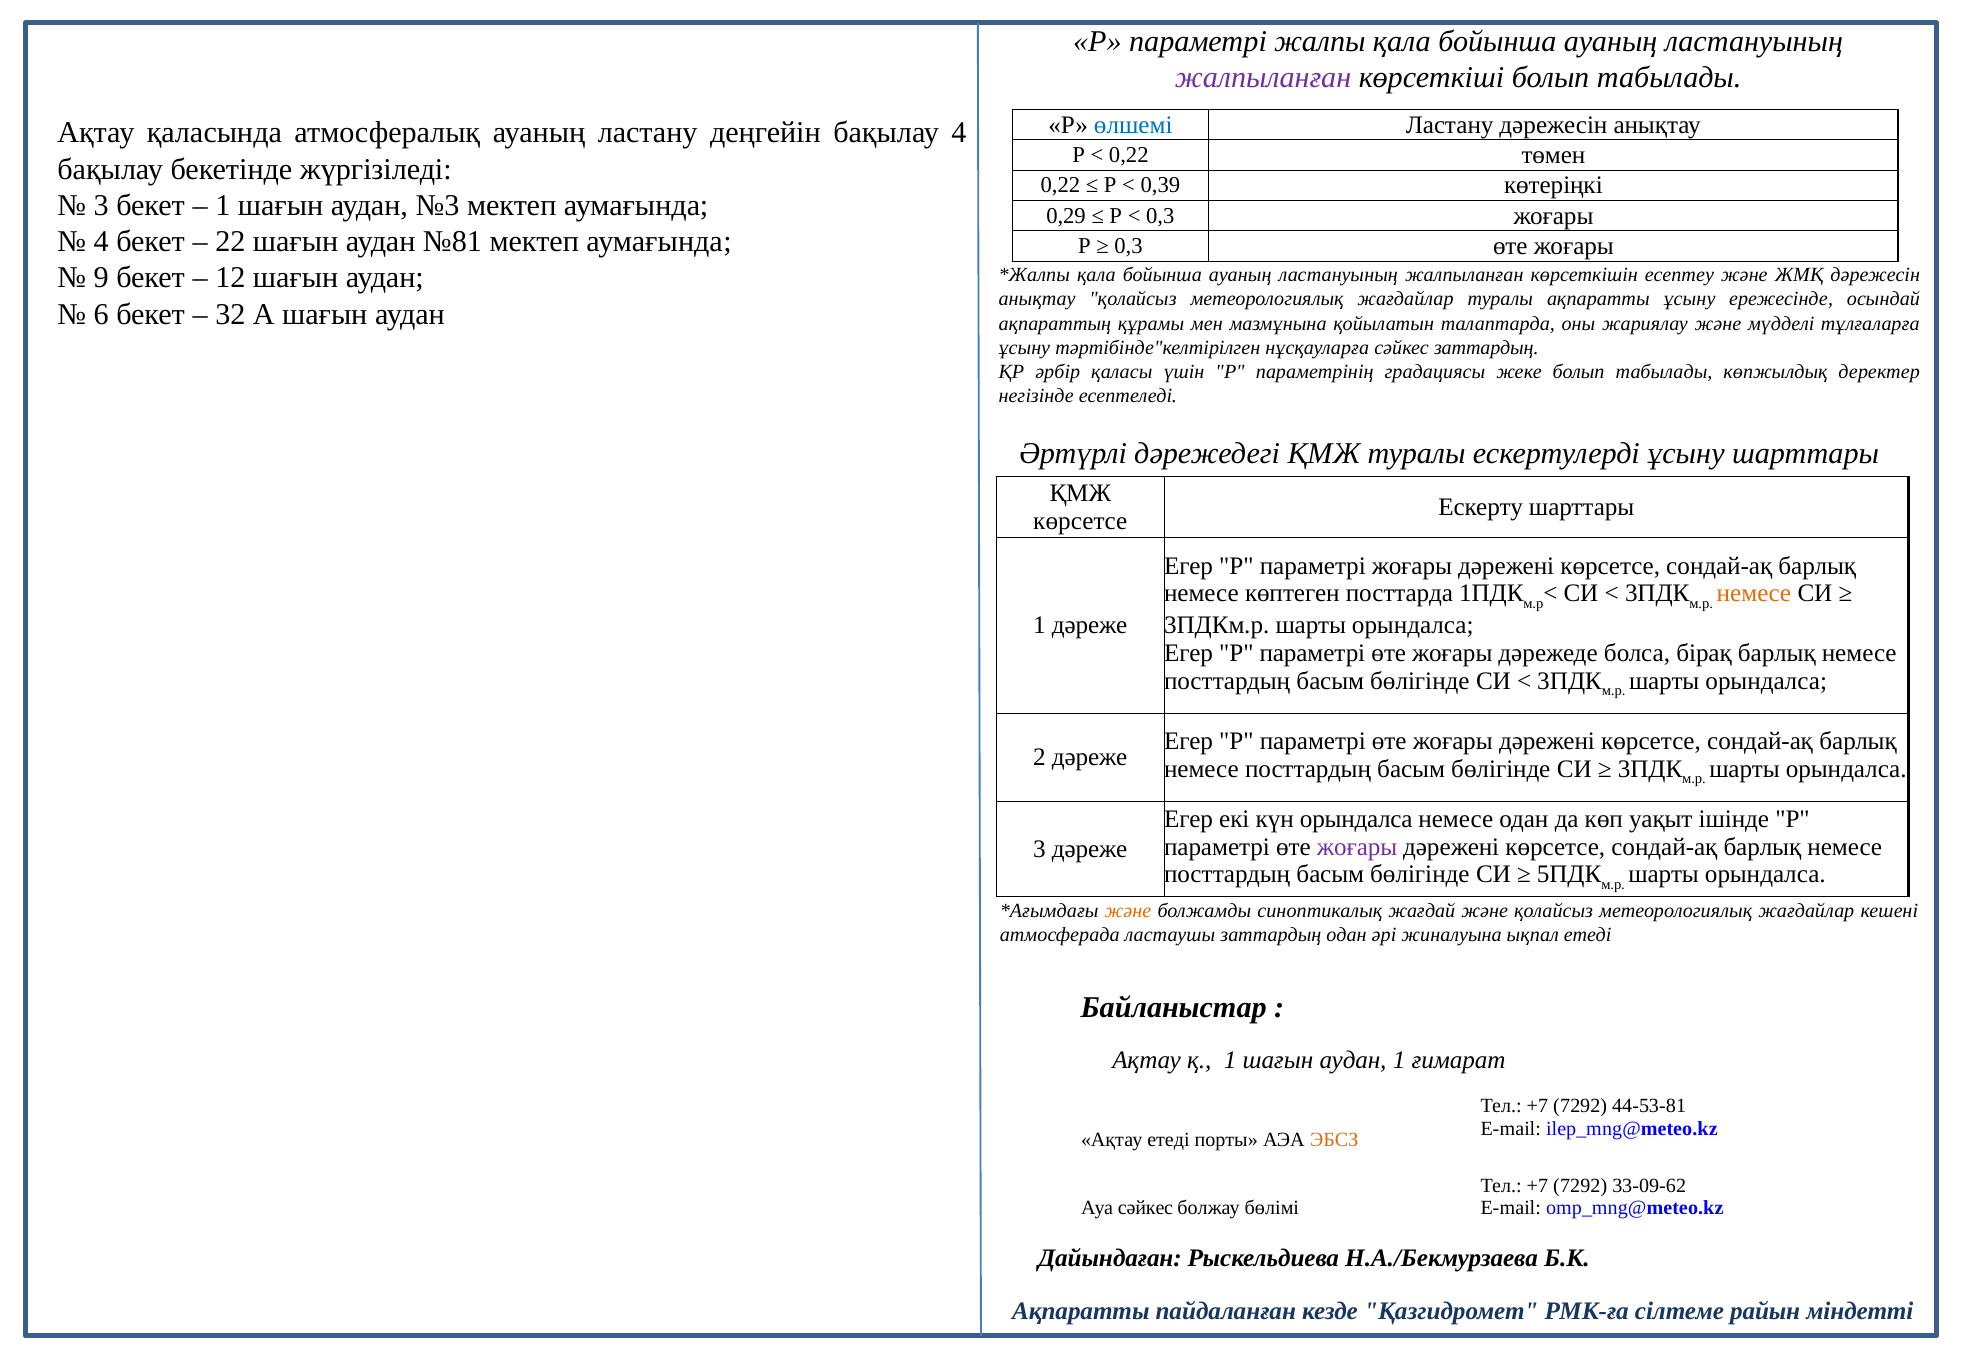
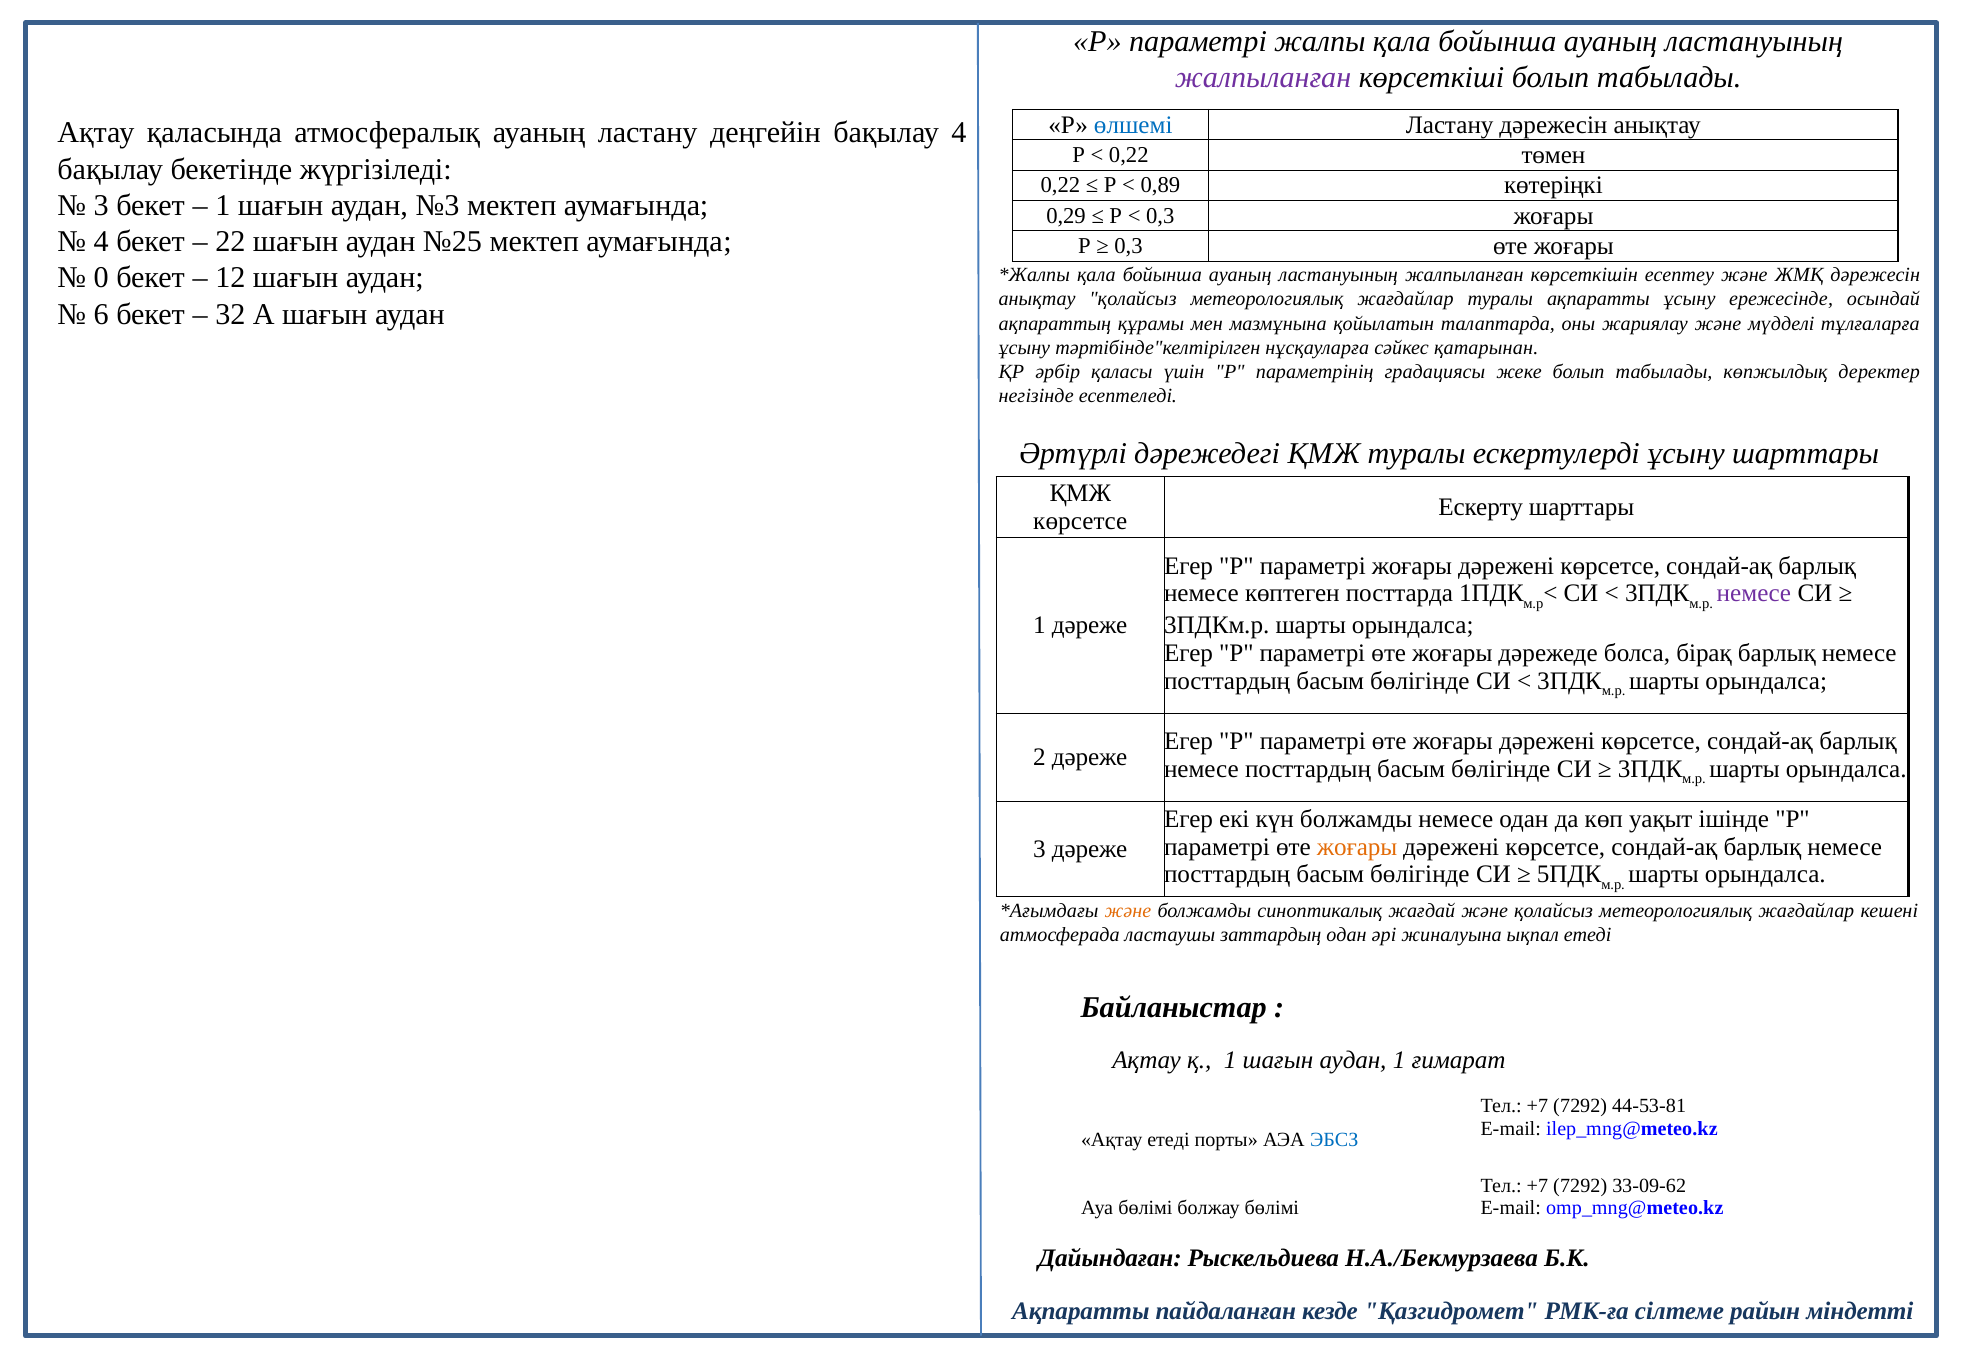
0,39: 0,39 -> 0,89
№81: №81 -> №25
9: 9 -> 0
сәйкес заттардың: заттардың -> қатарынан
немесе at (1754, 593) colour: orange -> purple
күн орындалса: орындалса -> болжамды
жоғары at (1357, 846) colour: purple -> orange
ЭБСЗ colour: orange -> blue
Ауа сәйкес: сәйкес -> бөлімі
